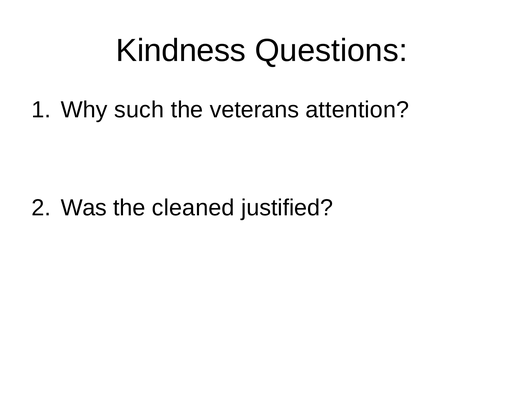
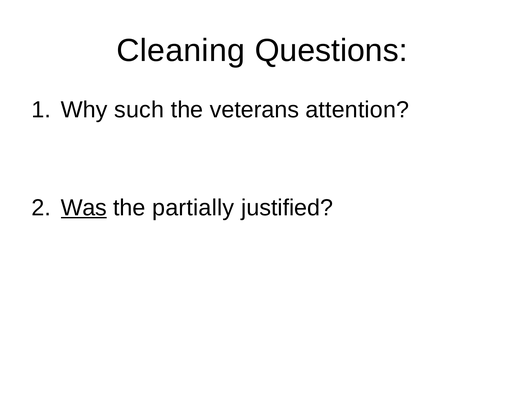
Kindness: Kindness -> Cleaning
Was underline: none -> present
cleaned: cleaned -> partially
